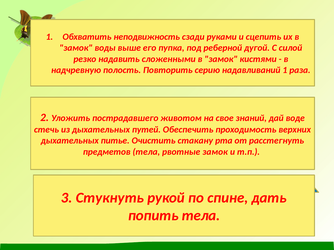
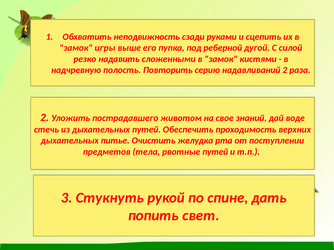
воды: воды -> игры
надавливаний 1: 1 -> 2
стакану: стакану -> желудка
расстегнуть: расстегнуть -> поступлении
рвотные замок: замок -> путей
попить тела: тела -> свет
